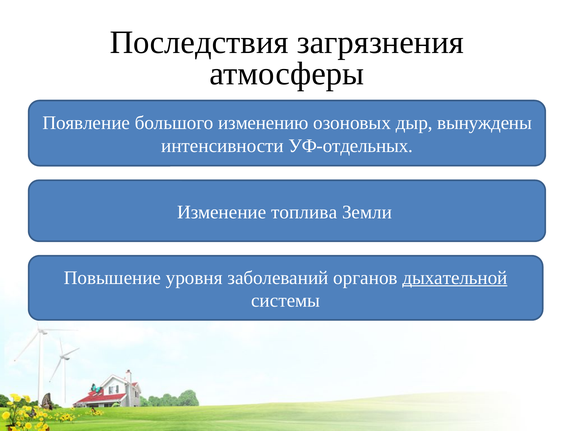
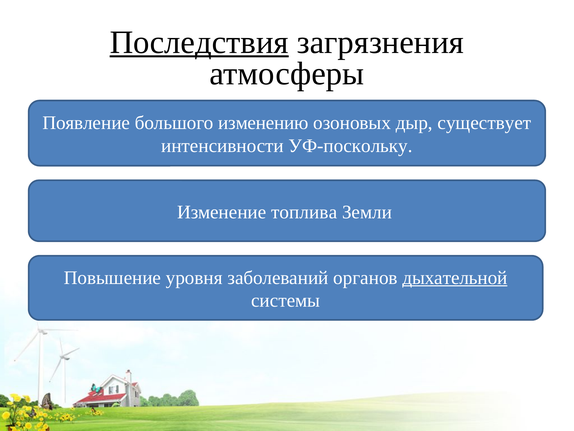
Последствия underline: none -> present
вынуждены: вынуждены -> существует
УФ-отдельных: УФ-отдельных -> УФ-поскольку
